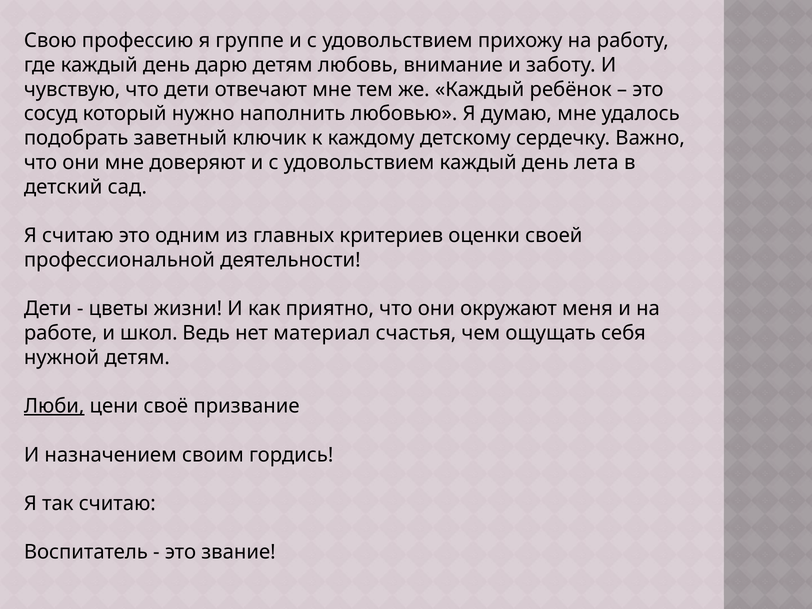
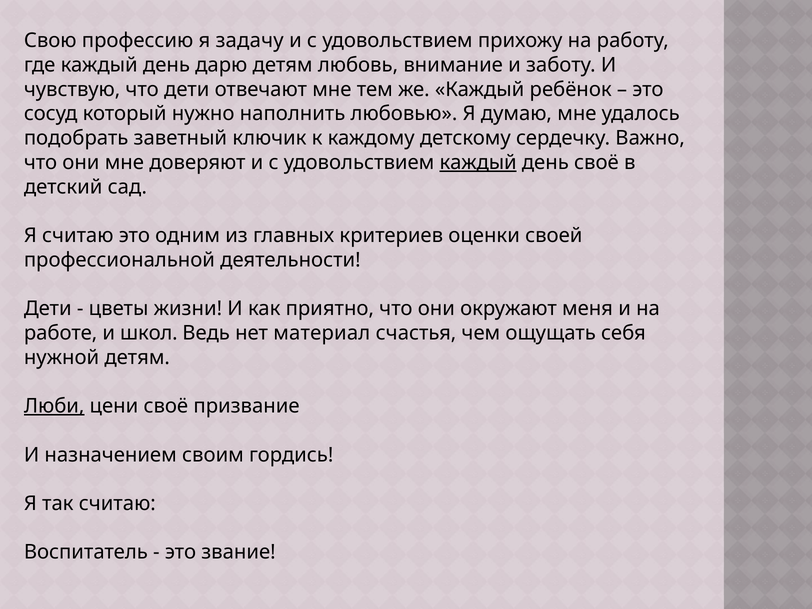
группе: группе -> задачу
каждый at (478, 163) underline: none -> present
день лета: лета -> своё
